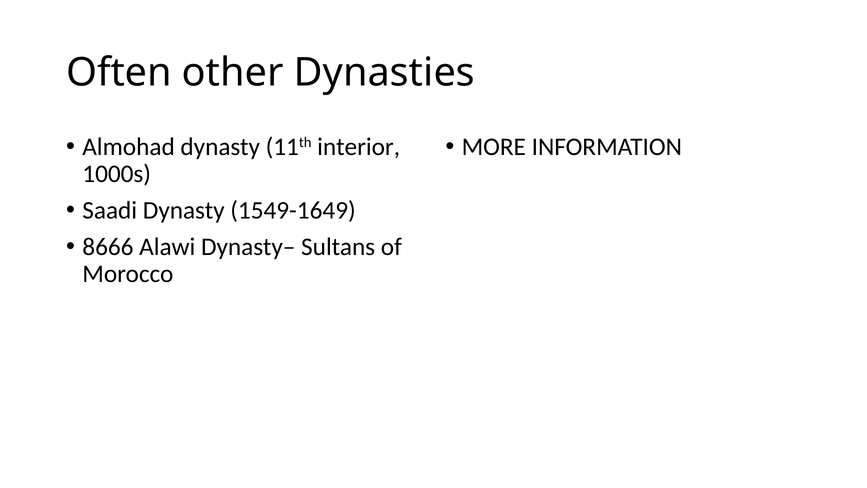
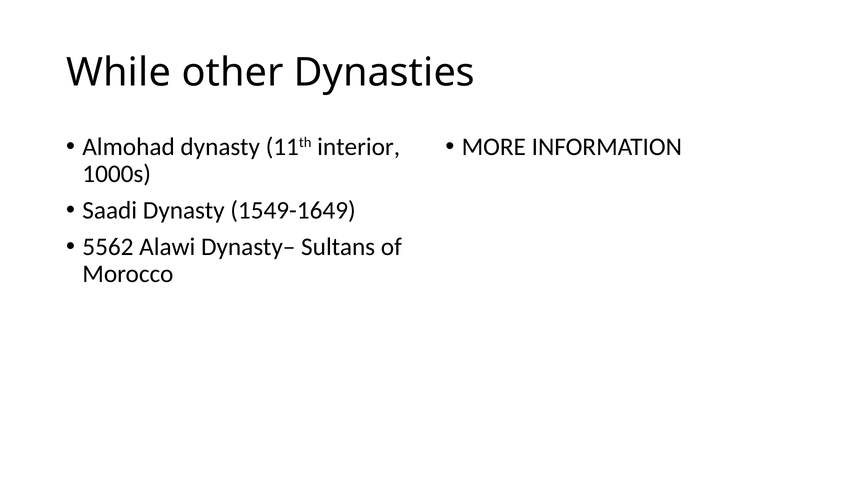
Often: Often -> While
8666: 8666 -> 5562
